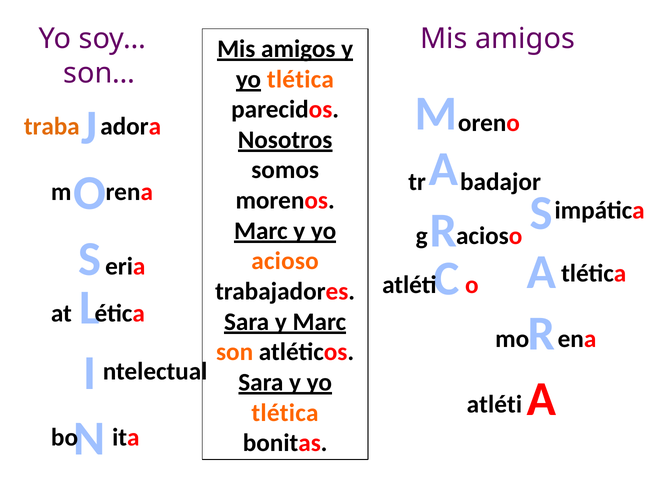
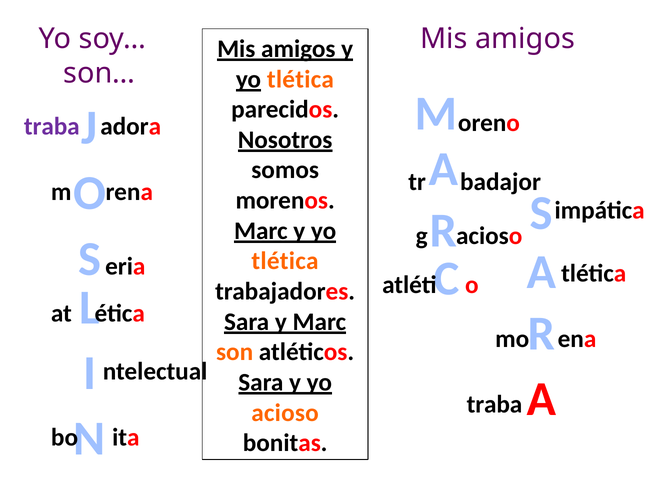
traba at (52, 126) colour: orange -> purple
acioso at (285, 261): acioso -> tlética
atléti at (494, 404): atléti -> traba
tlética at (285, 412): tlética -> acioso
